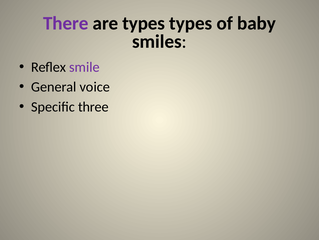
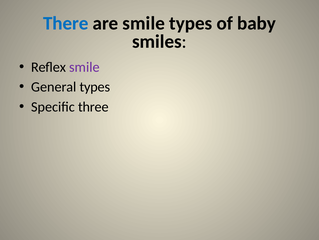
There colour: purple -> blue
are types: types -> smile
General voice: voice -> types
